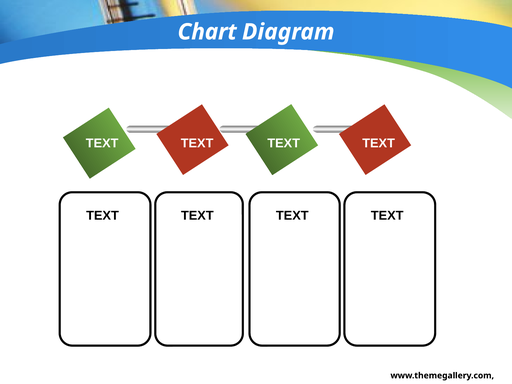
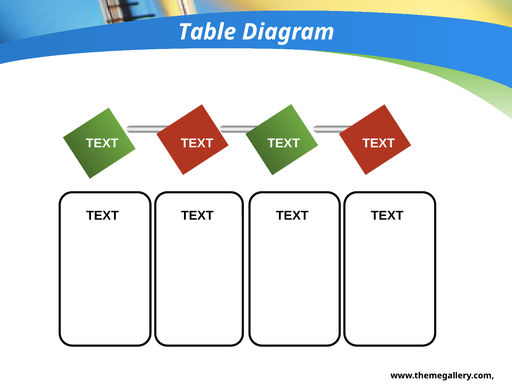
Chart: Chart -> Table
